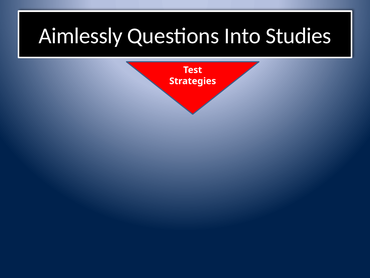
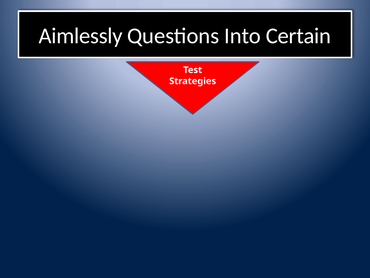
Studies: Studies -> Certain
